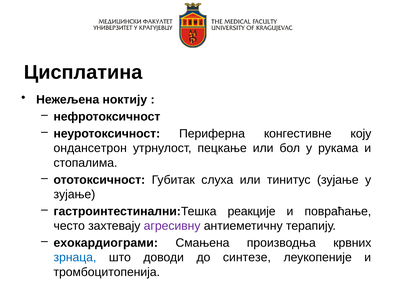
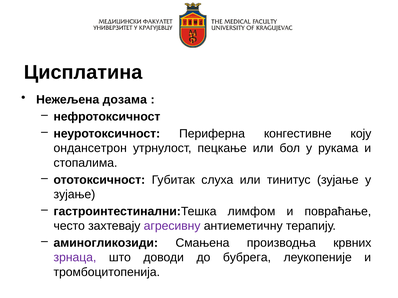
ноктију: ноктију -> дозама
реакције: реакције -> лимфом
ехокардиограми: ехокардиограми -> аминогликозиди
зрнаца colour: blue -> purple
синтезе: синтезе -> бубрега
